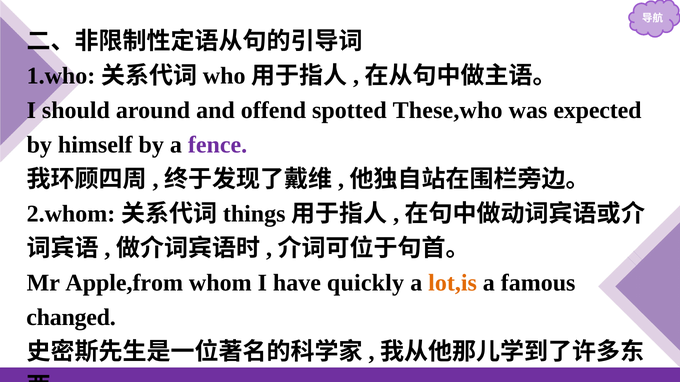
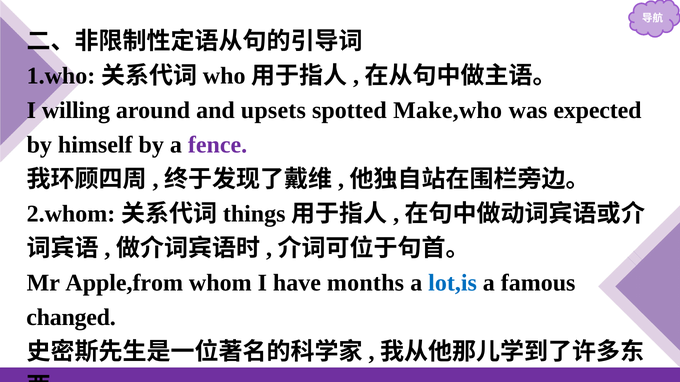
should: should -> willing
offend: offend -> upsets
These,who: These,who -> Make,who
quickly: quickly -> months
lot,is colour: orange -> blue
